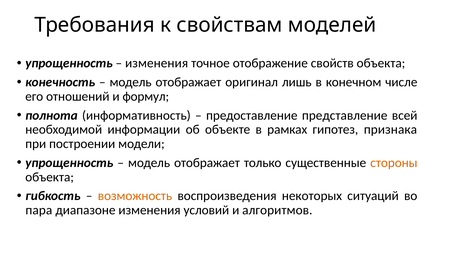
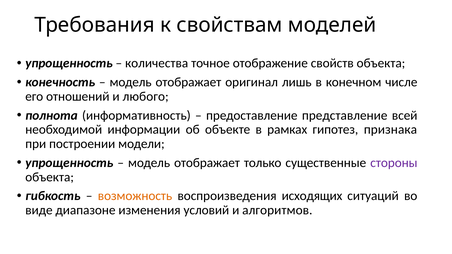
изменения at (157, 63): изменения -> количества
формул: формул -> любого
стороны colour: orange -> purple
некоторых: некоторых -> исходящих
пара: пара -> виде
